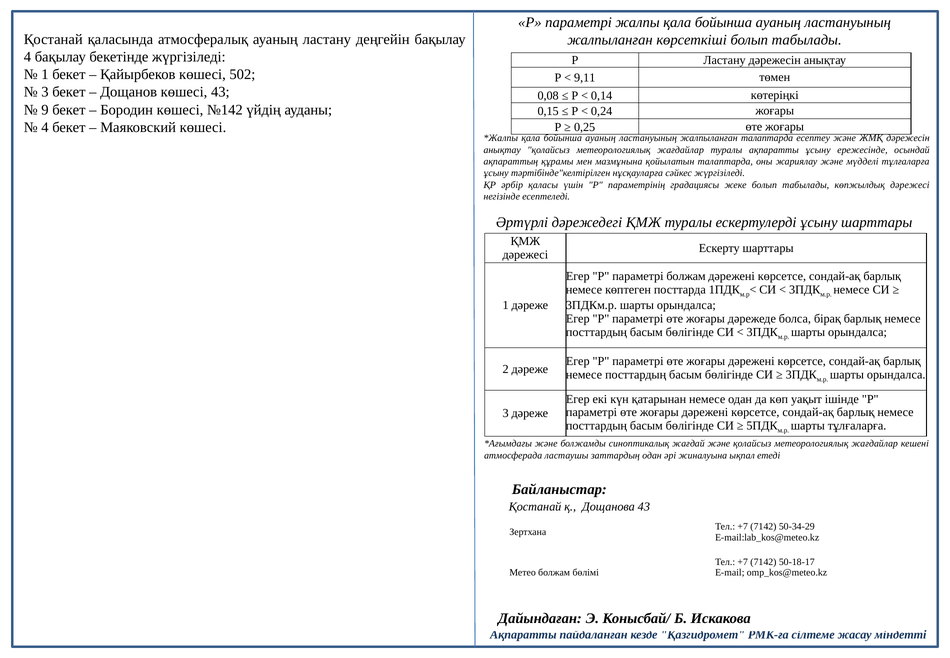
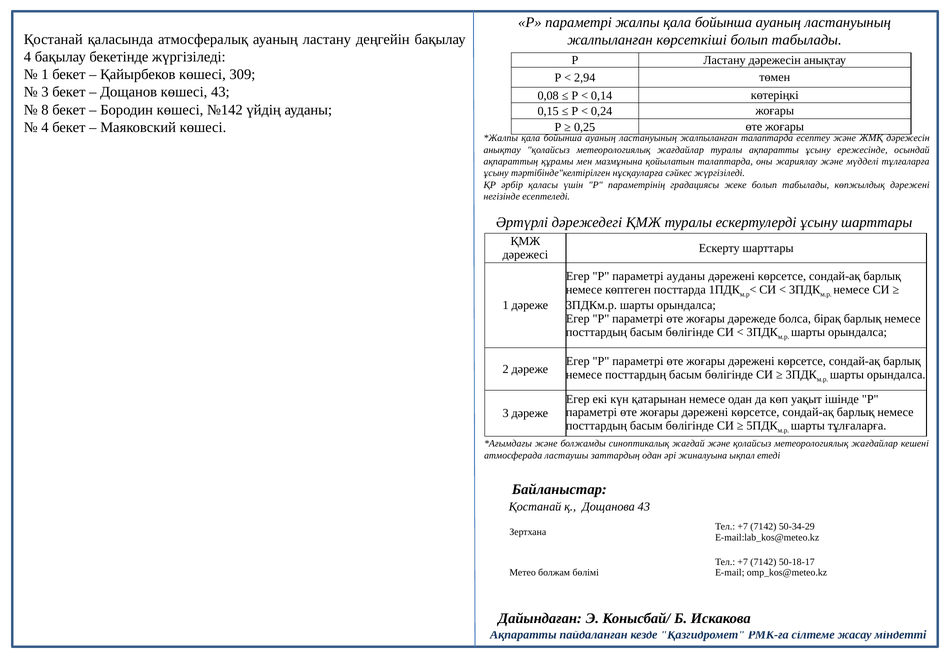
502: 502 -> 309
9,11: 9,11 -> 2,94
9: 9 -> 8
көпжылдық дәрежесі: дәрежесі -> дәрежені
параметрі болжам: болжам -> ауданы
